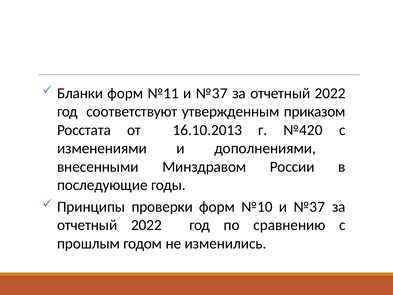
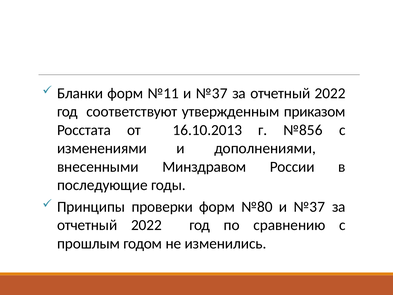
№420: №420 -> №856
№10: №10 -> №80
